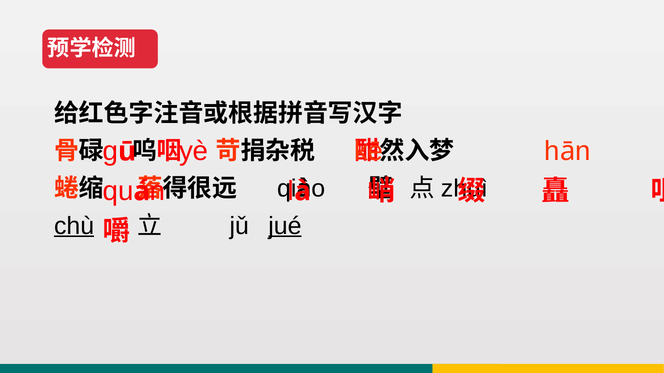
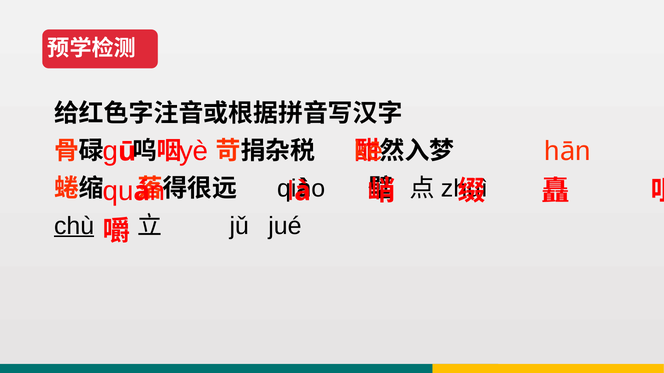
jué underline: present -> none
